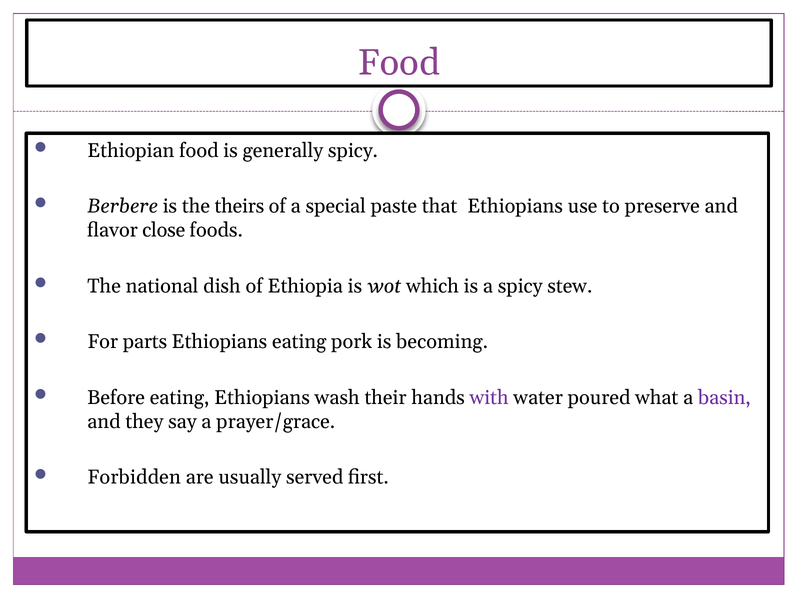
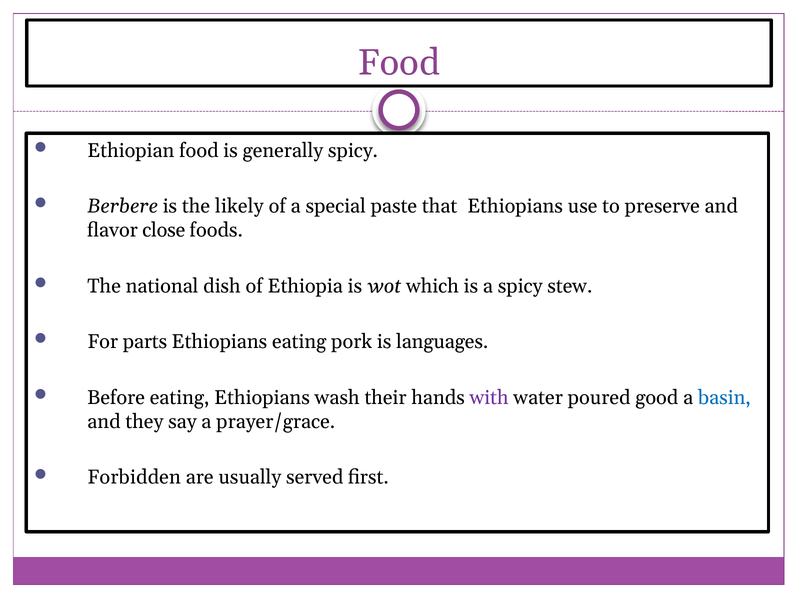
theirs: theirs -> likely
becoming: becoming -> languages
what: what -> good
basin colour: purple -> blue
